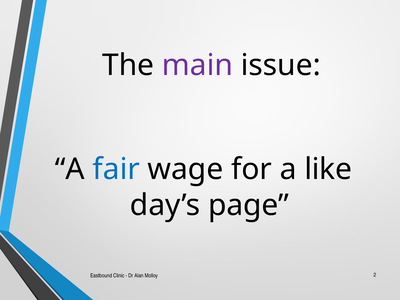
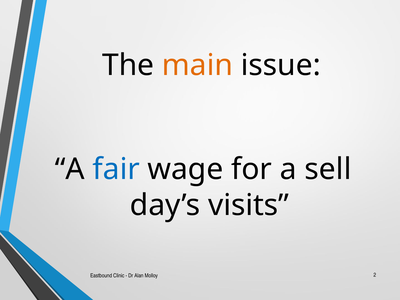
main colour: purple -> orange
like: like -> sell
page: page -> visits
